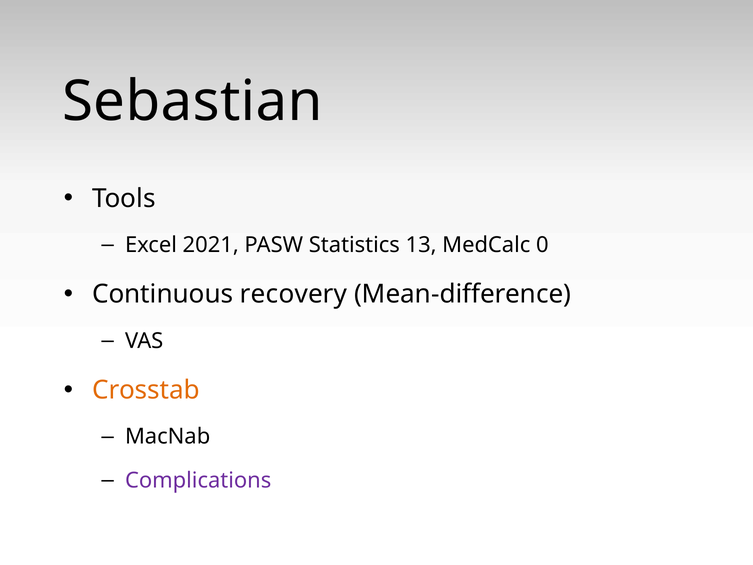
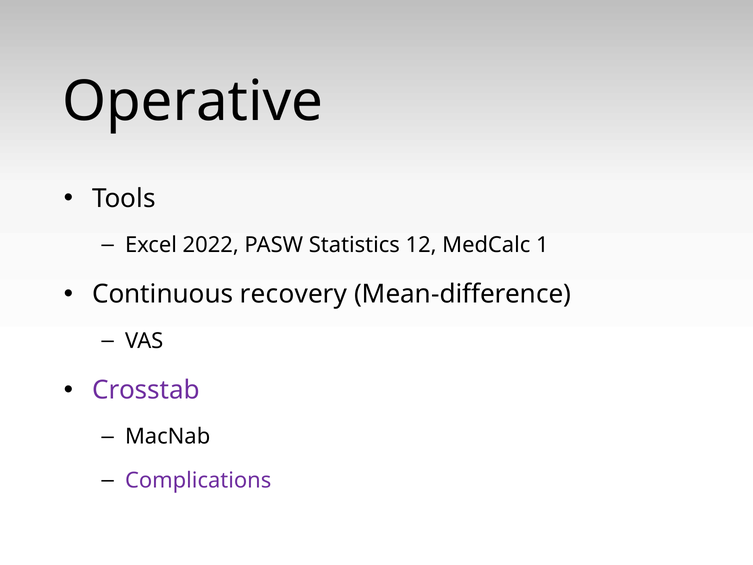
Sebastian: Sebastian -> Operative
2021: 2021 -> 2022
13: 13 -> 12
0: 0 -> 1
Crosstab colour: orange -> purple
